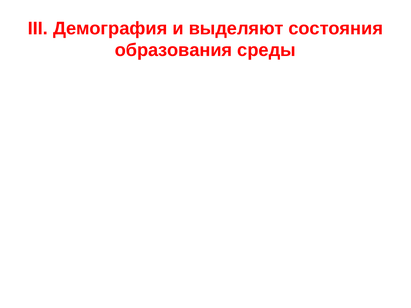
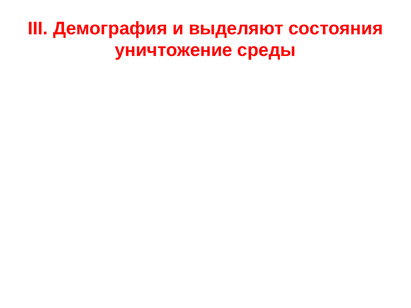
образования: образования -> уничтожение
